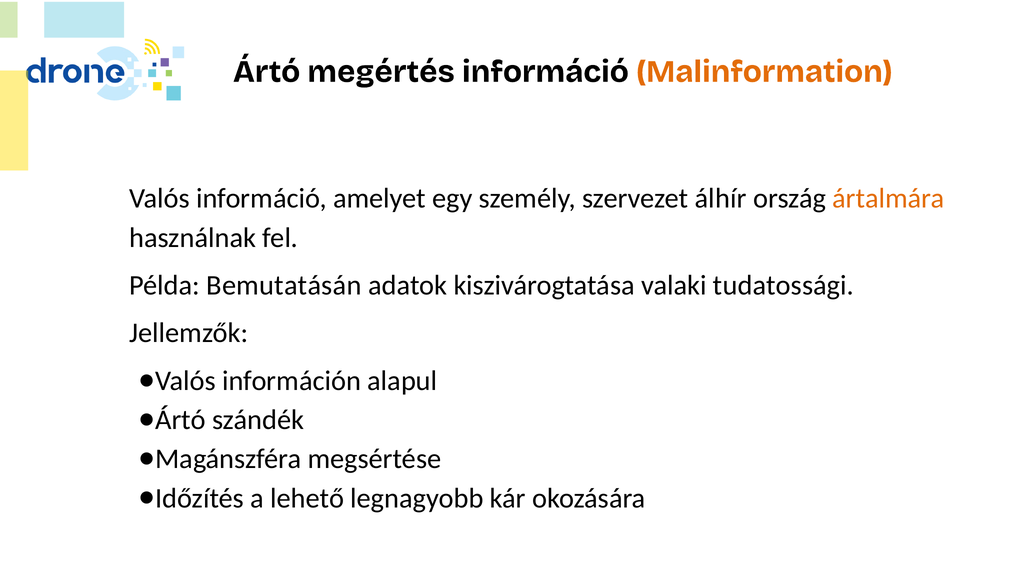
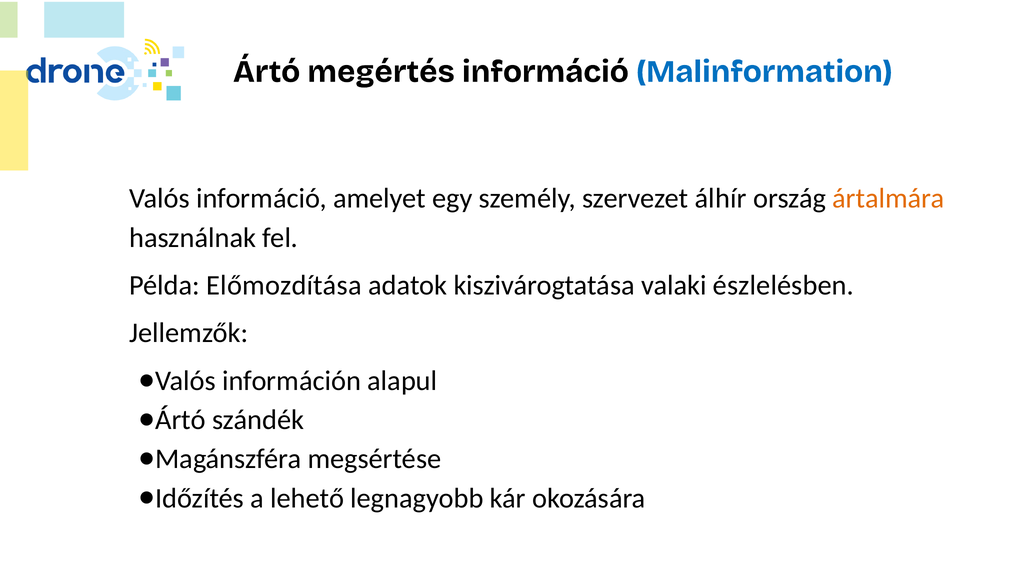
Malinformation colour: orange -> blue
Bemutatásán: Bemutatásán -> Előmozdítása
tudatossági: tudatossági -> észlelésben
